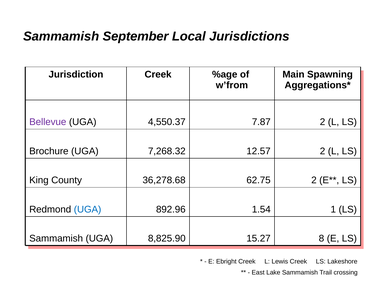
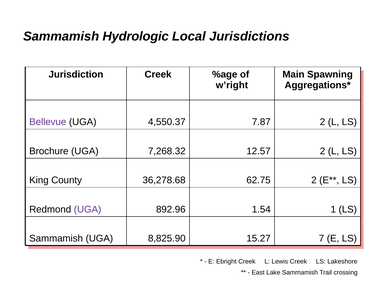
September: September -> Hydrologic
w’from: w’from -> w’right
UGA at (88, 210) colour: blue -> purple
8: 8 -> 7
